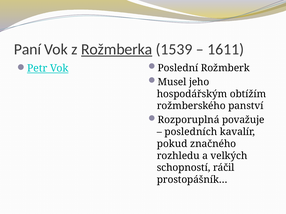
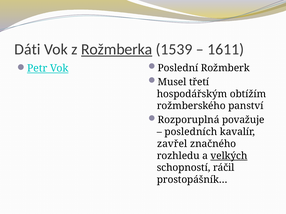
Paní: Paní -> Dáti
jeho: jeho -> třetí
pokud: pokud -> zavřel
velkých underline: none -> present
